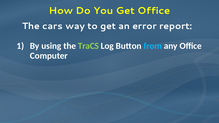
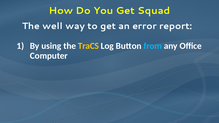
Get Office: Office -> Squad
cars: cars -> well
TraCS colour: light green -> yellow
